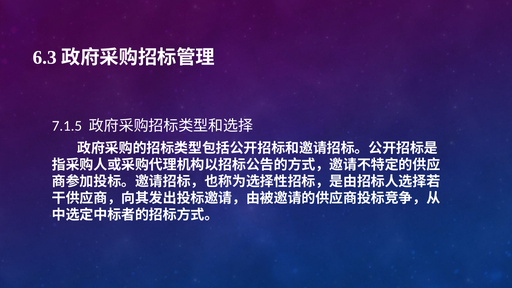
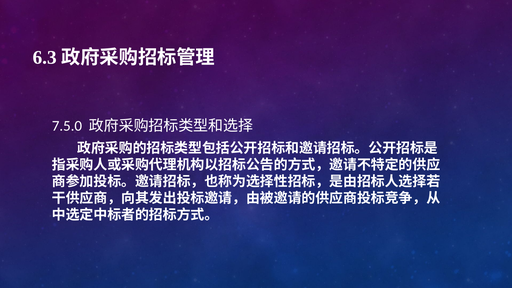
7.1.5: 7.1.5 -> 7.5.0
